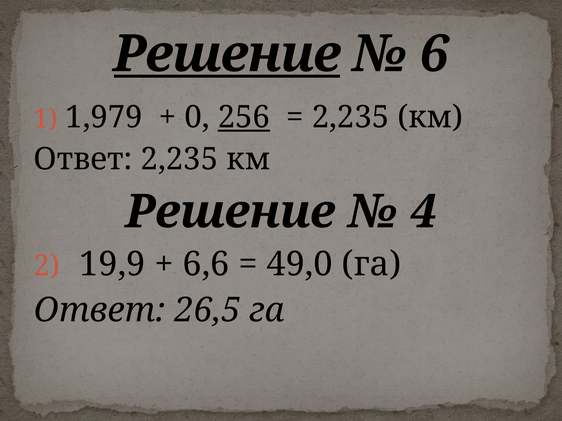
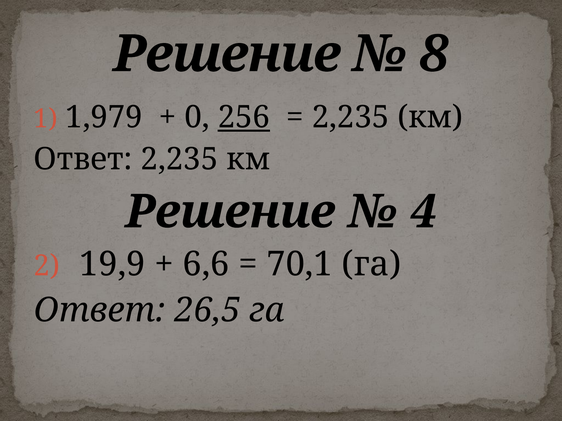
Решение at (227, 54) underline: present -> none
6: 6 -> 8
49,0: 49,0 -> 70,1
